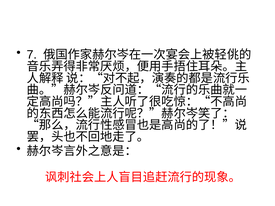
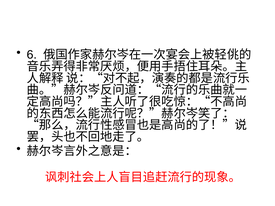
7: 7 -> 6
